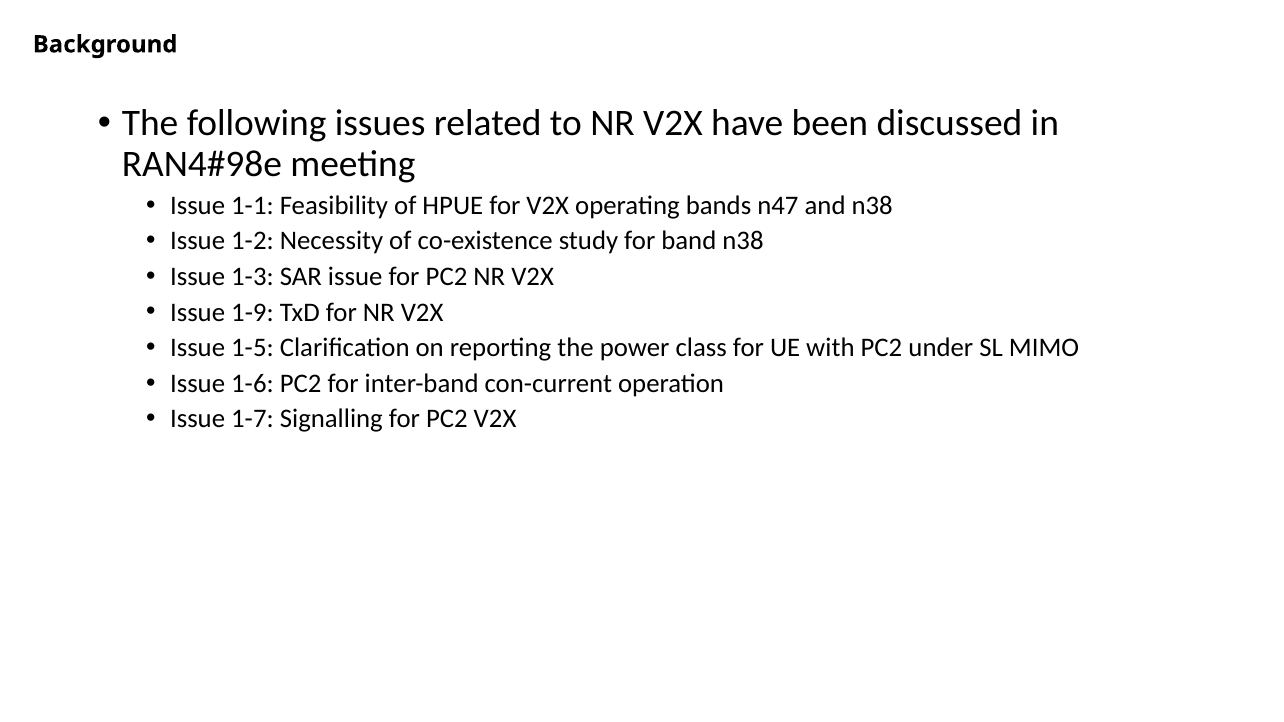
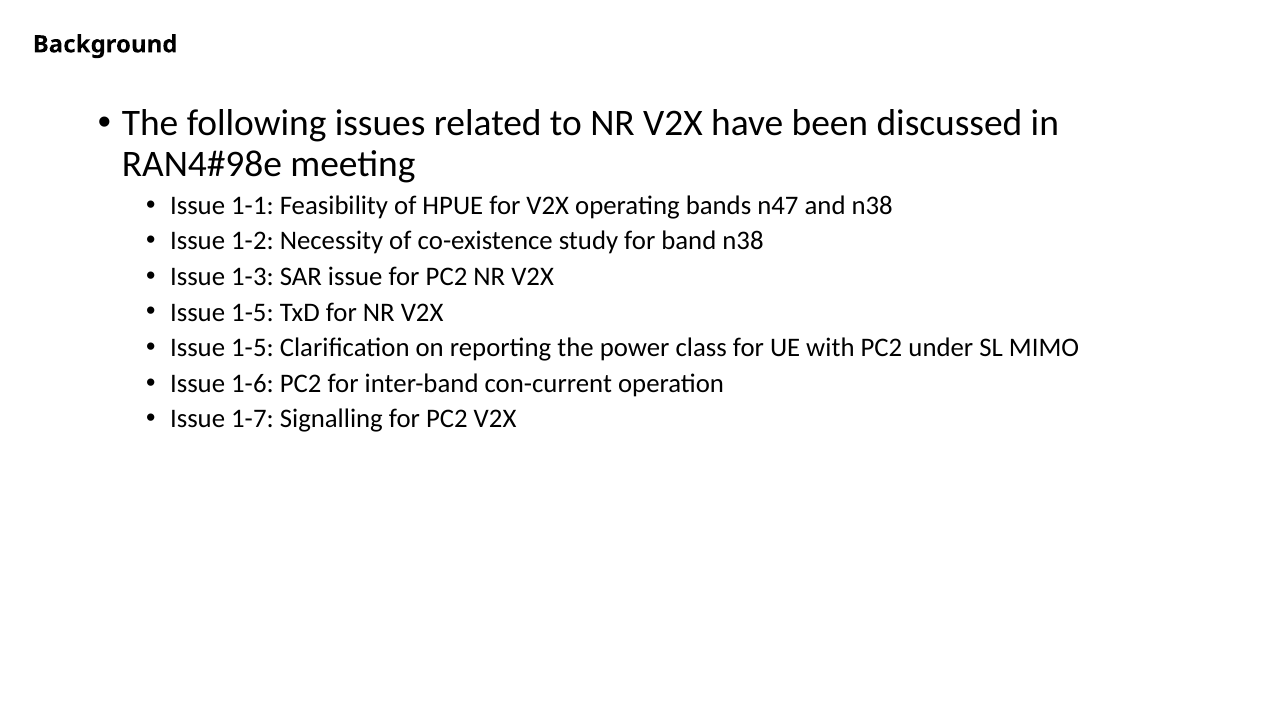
1-9 at (252, 312): 1-9 -> 1-5
